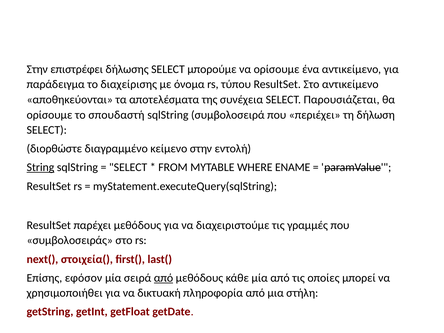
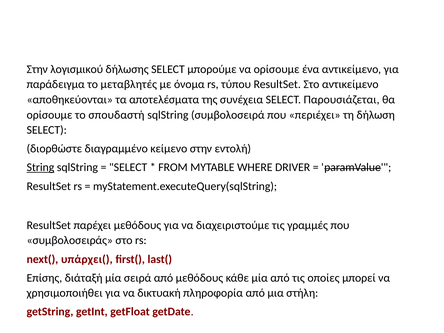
επιστρέφει: επιστρέφει -> λογισμικού
διαχείρισης: διαχείρισης -> μεταβλητές
ENAME: ENAME -> DRIVER
στοιχεία(: στοιχεία( -> υπάρχει(
εφόσον: εφόσον -> διάταξή
από at (163, 278) underline: present -> none
